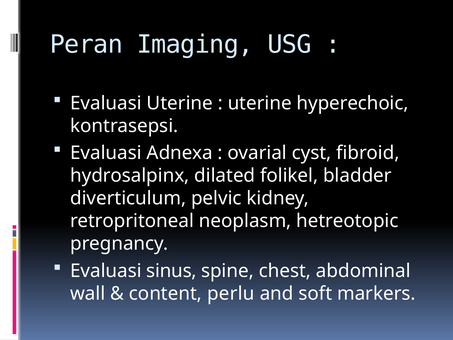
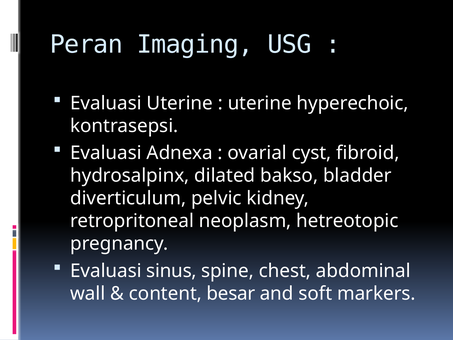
folikel: folikel -> bakso
perlu: perlu -> besar
